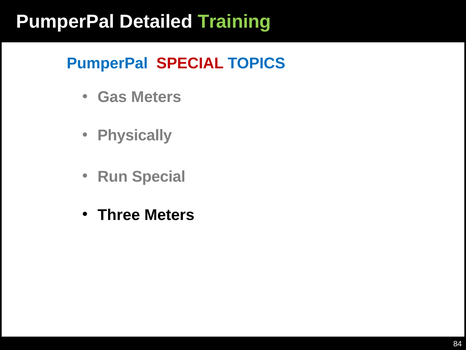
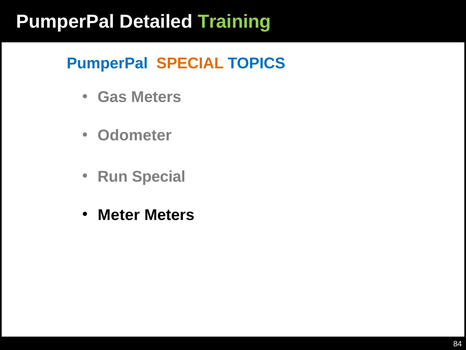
SPECIAL at (190, 63) colour: red -> orange
Physically: Physically -> Odometer
Three: Three -> Meter
